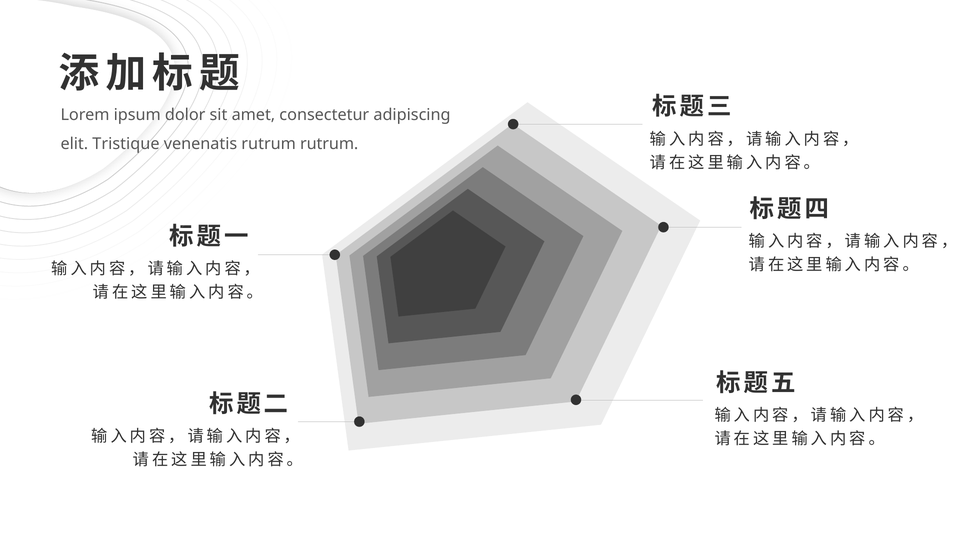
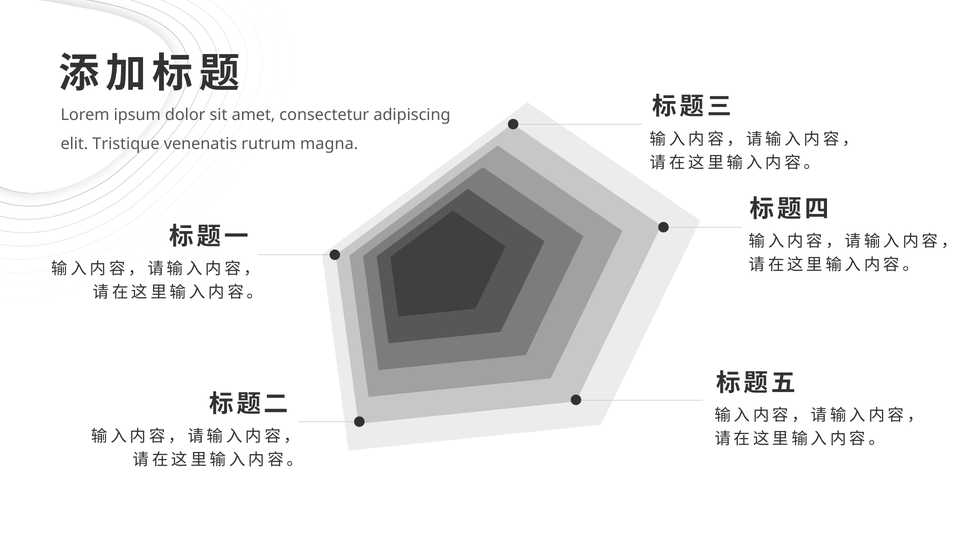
rutrum rutrum: rutrum -> magna
